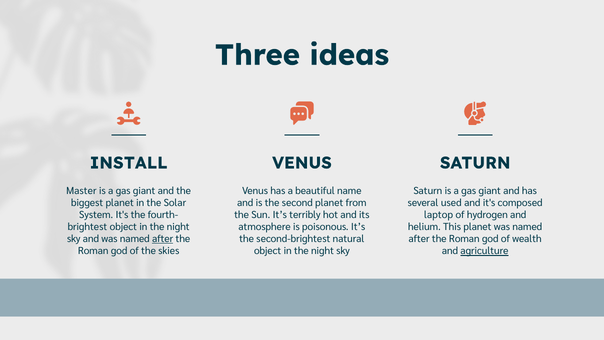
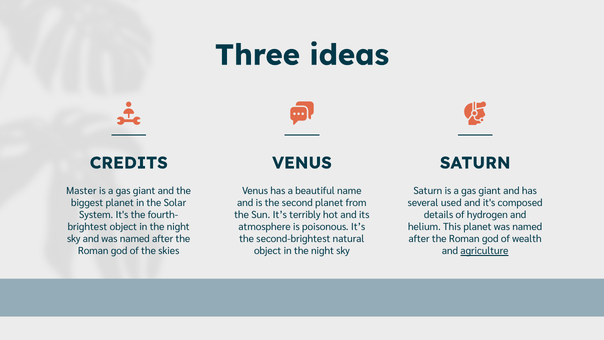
INSTALL: INSTALL -> CREDITS
laptop: laptop -> details
after at (163, 239) underline: present -> none
